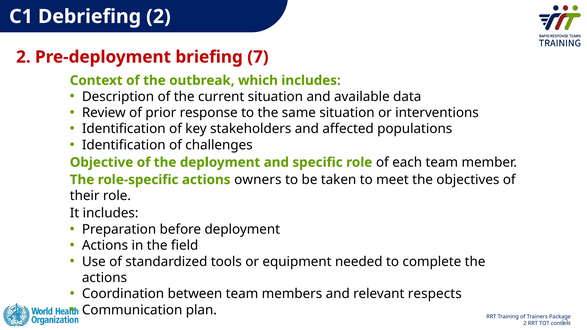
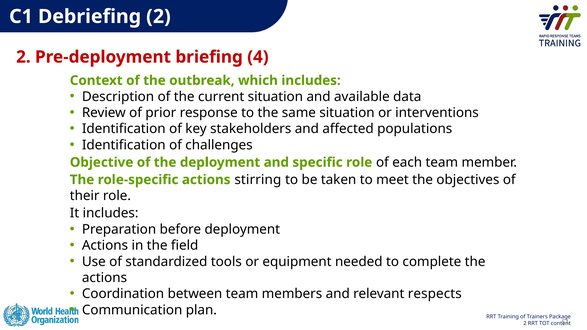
7: 7 -> 4
owners: owners -> stirring
